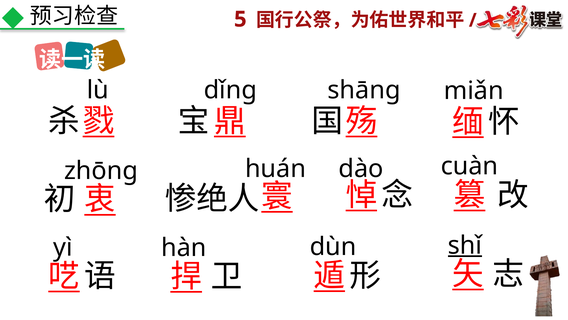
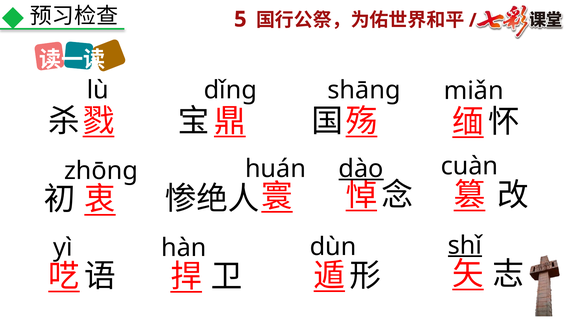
dào underline: none -> present
